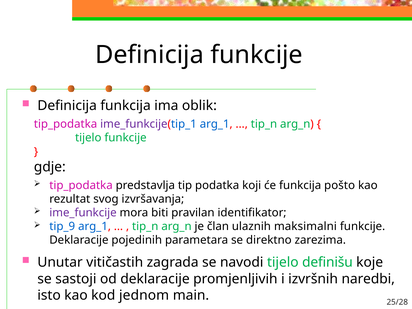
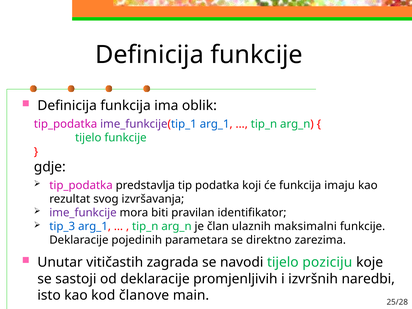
pošto: pošto -> imaju
tip_9: tip_9 -> tip_3
definišu: definišu -> poziciju
jednom: jednom -> članove
